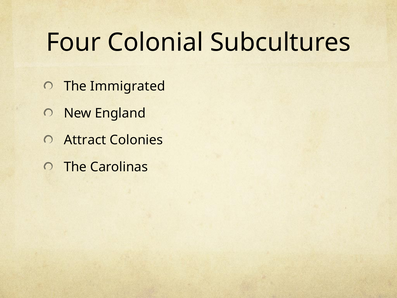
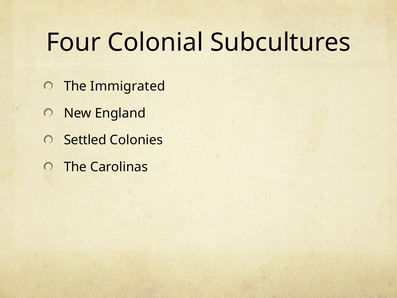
Attract: Attract -> Settled
